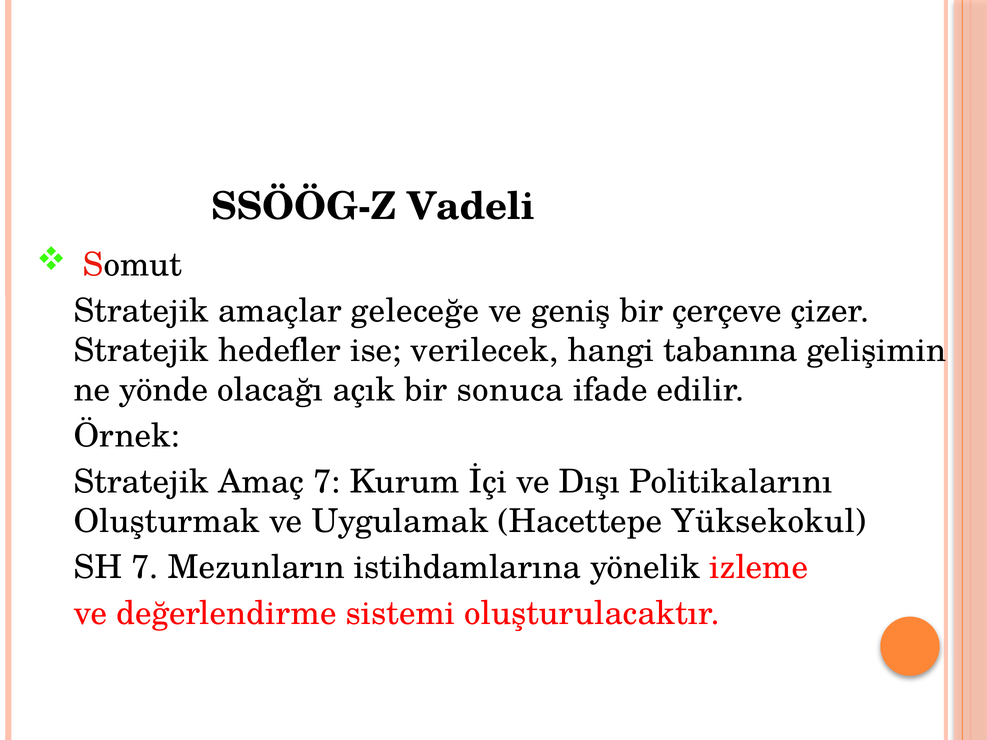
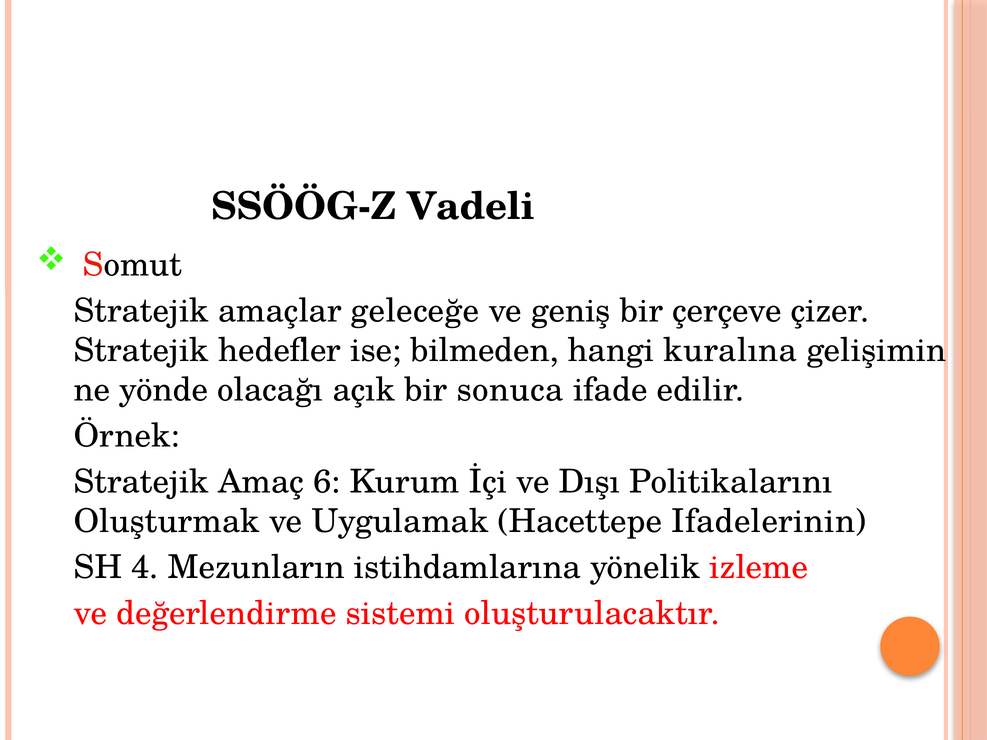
verilecek: verilecek -> bilmeden
tabanına: tabanına -> kuralına
Amaç 7: 7 -> 6
Yüksekokul: Yüksekokul -> Ifadelerinin
SH 7: 7 -> 4
